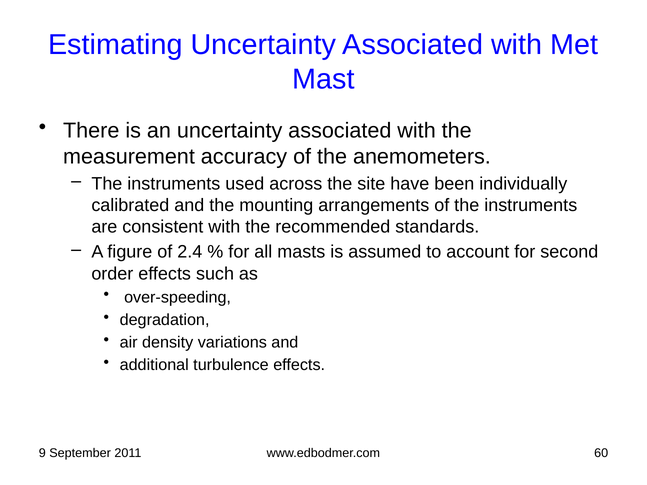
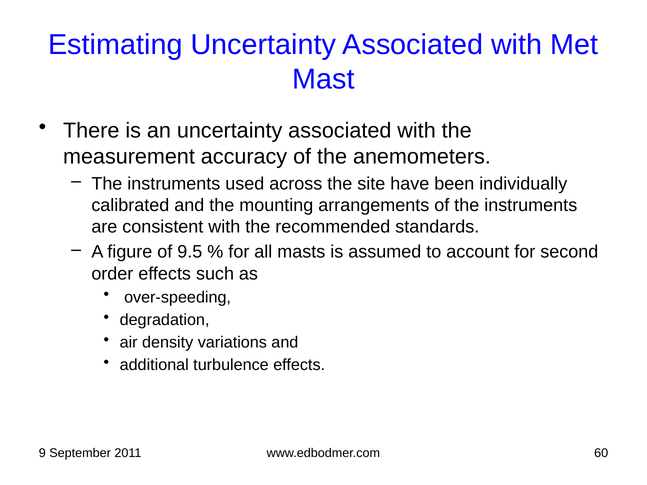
2.4: 2.4 -> 9.5
